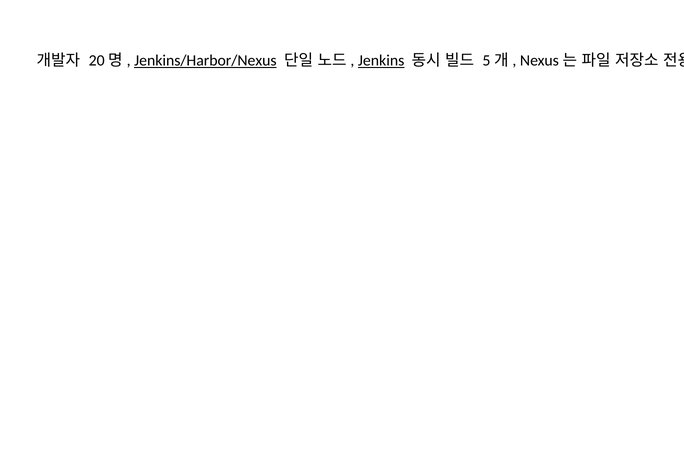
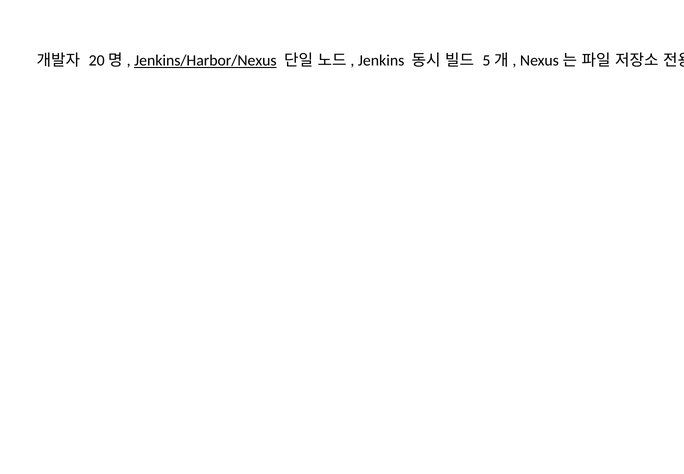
Jenkins underline: present -> none
